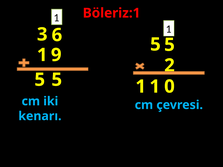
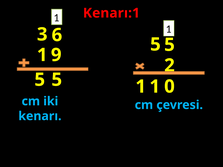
Böleriz:1: Böleriz:1 -> Kenarı:1
